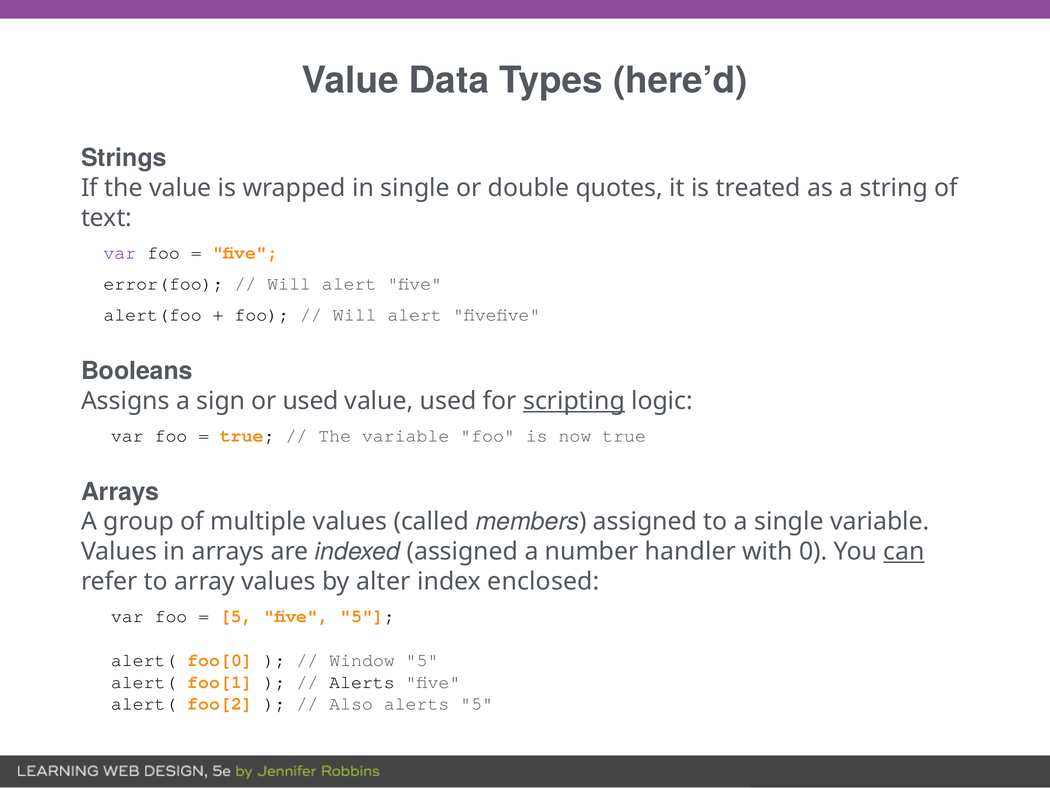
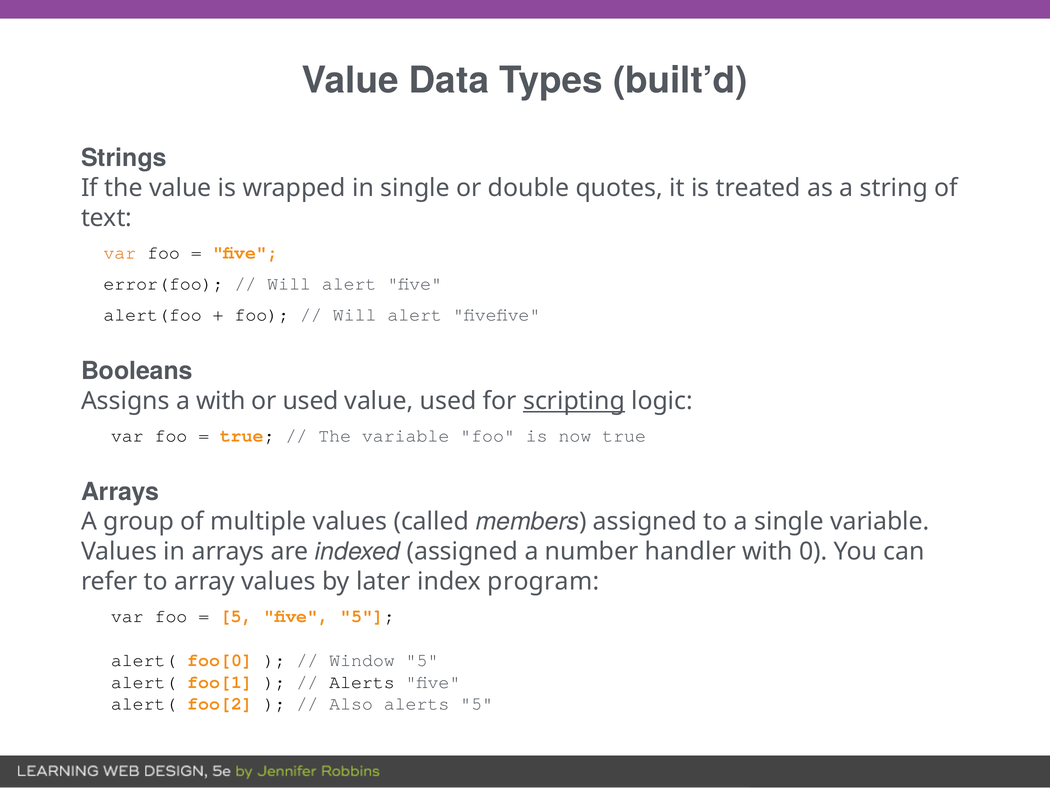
here’d: here’d -> built’d
var at (120, 252) colour: purple -> orange
a sign: sign -> with
can underline: present -> none
alter: alter -> later
enclosed: enclosed -> program
